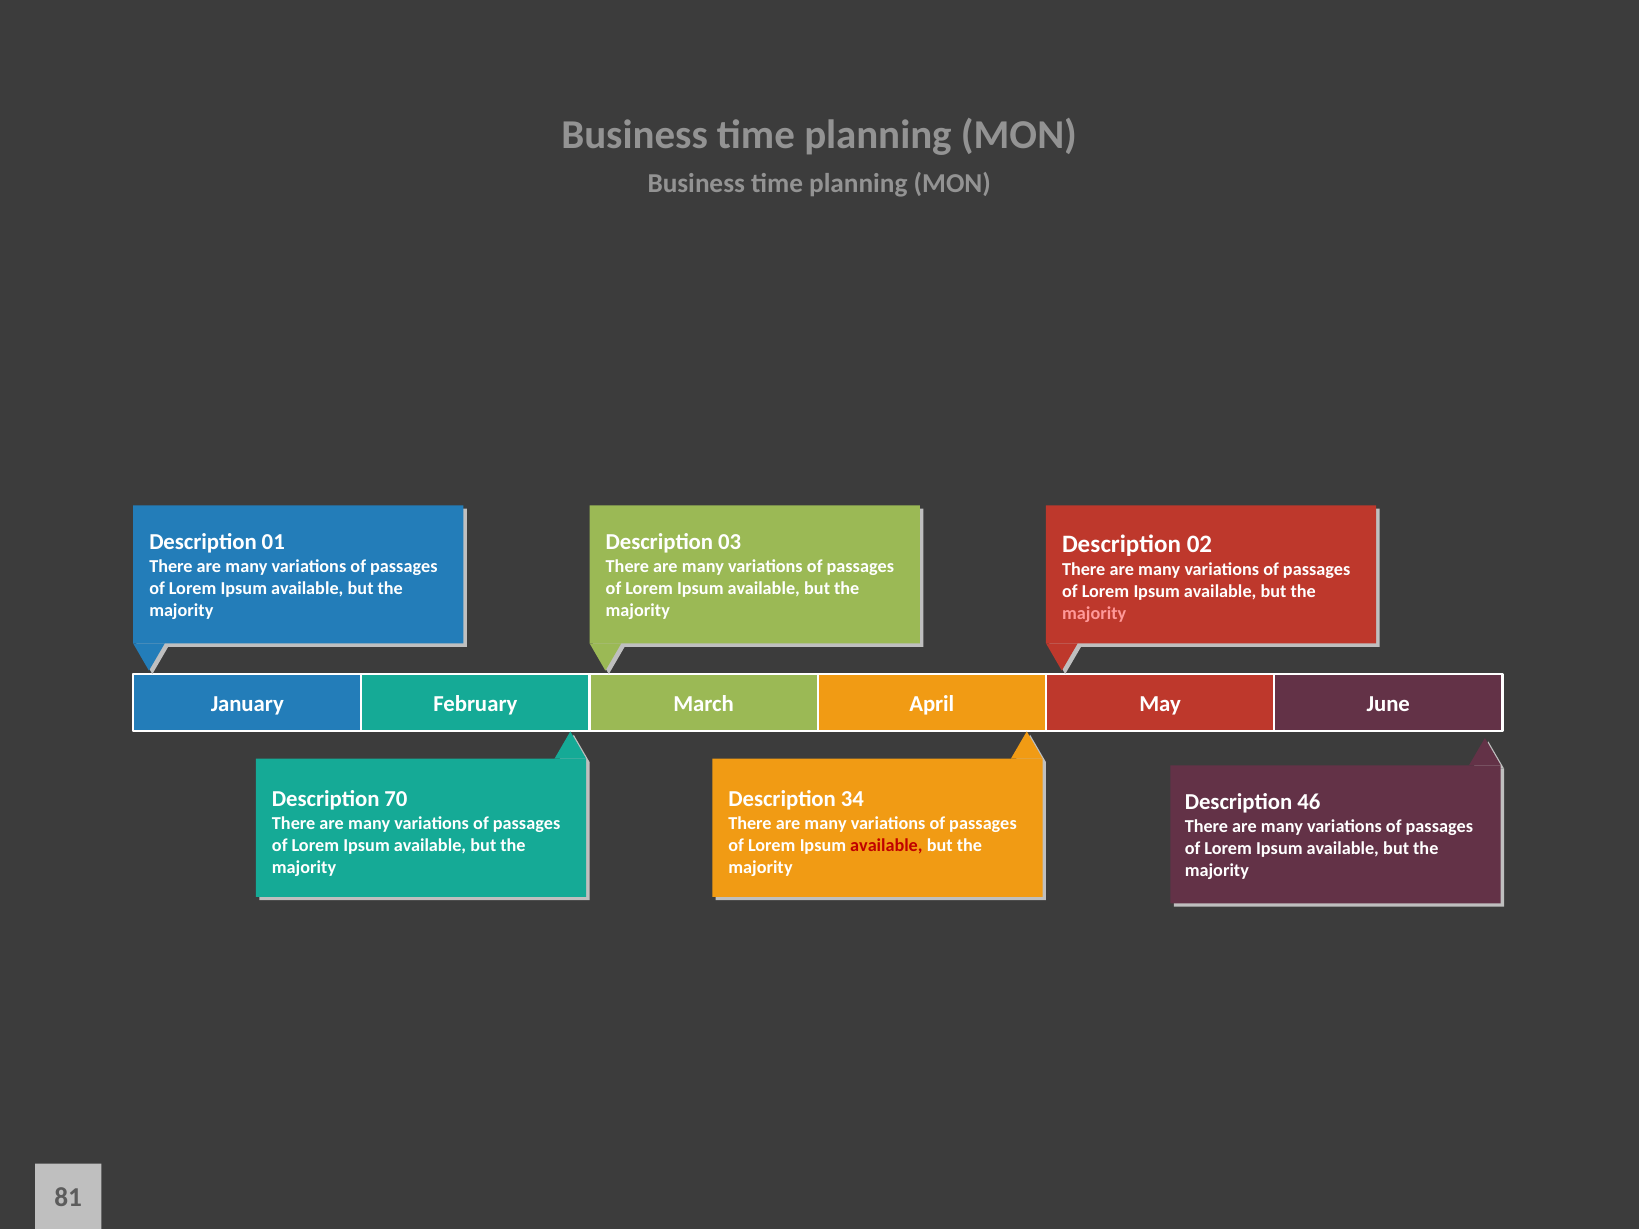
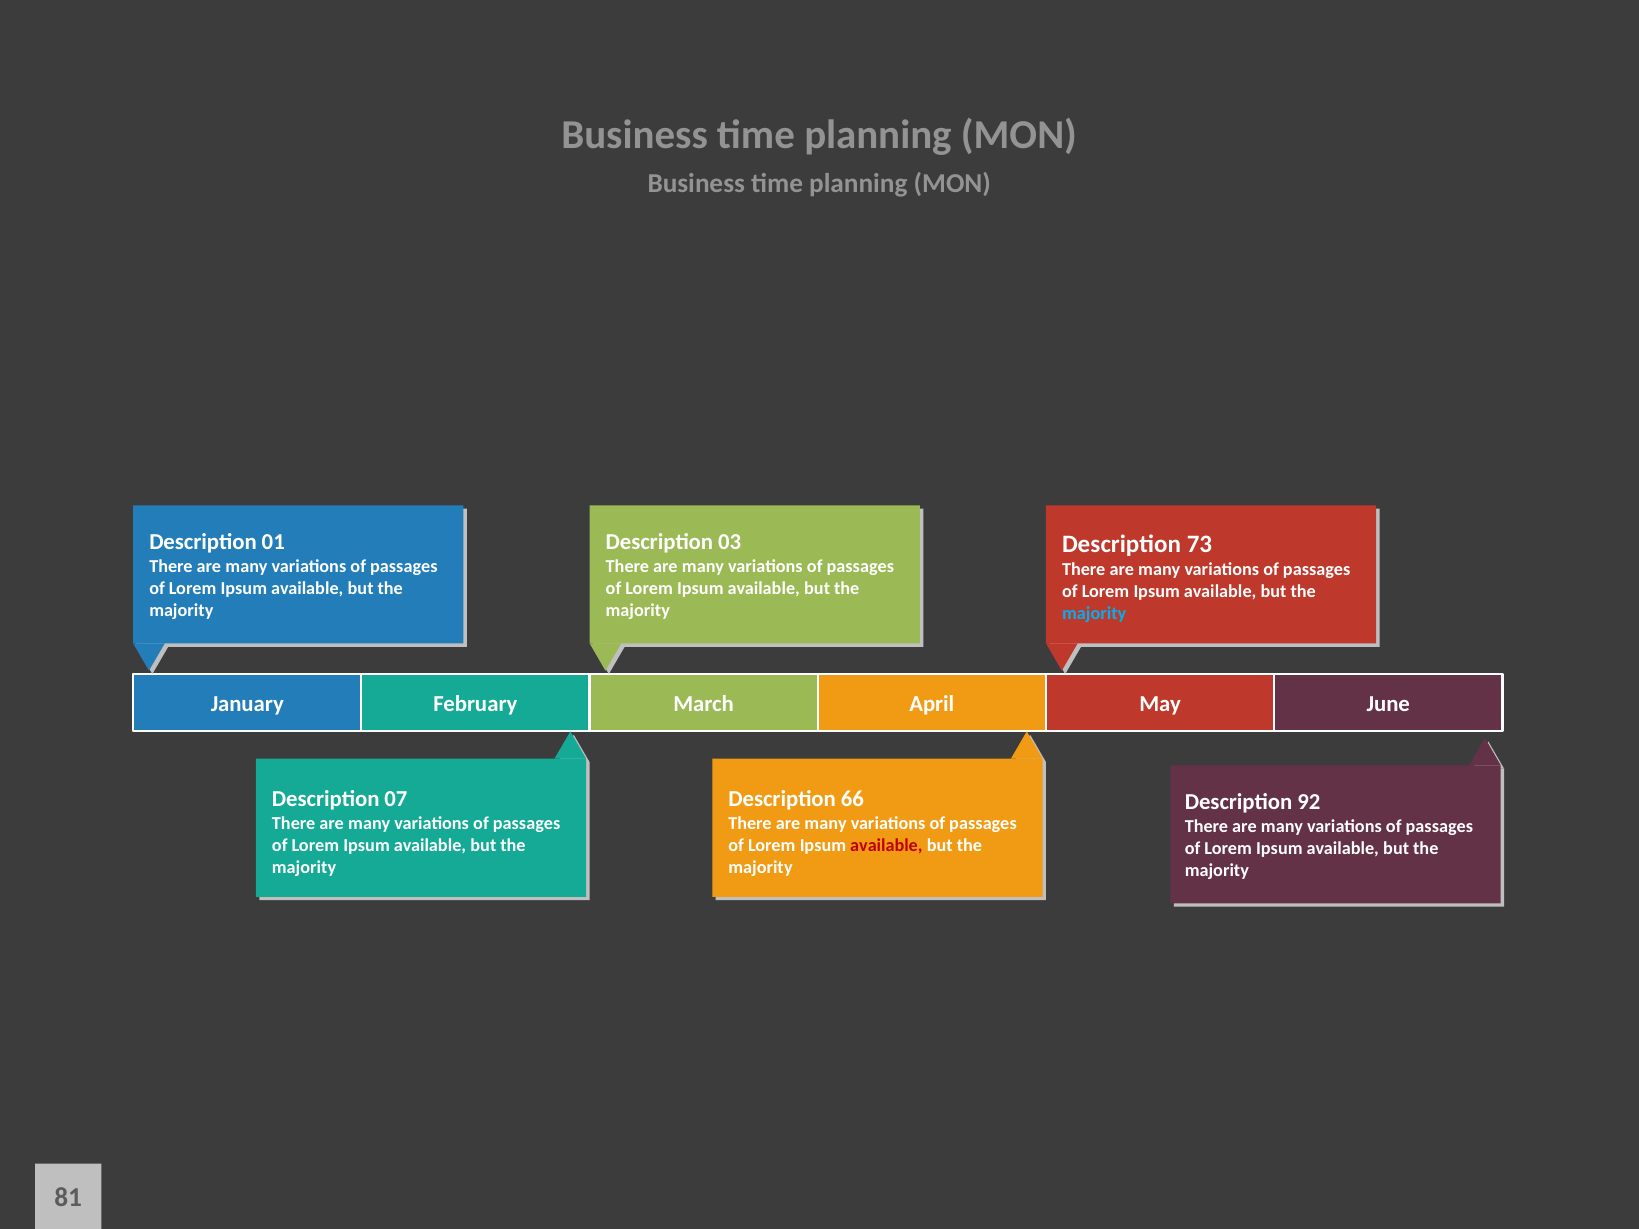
02: 02 -> 73
majority at (1094, 613) colour: pink -> light blue
70: 70 -> 07
34: 34 -> 66
46: 46 -> 92
